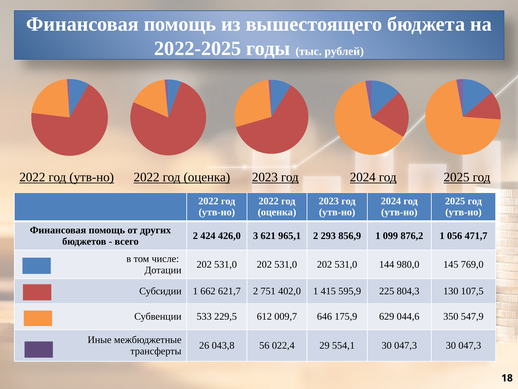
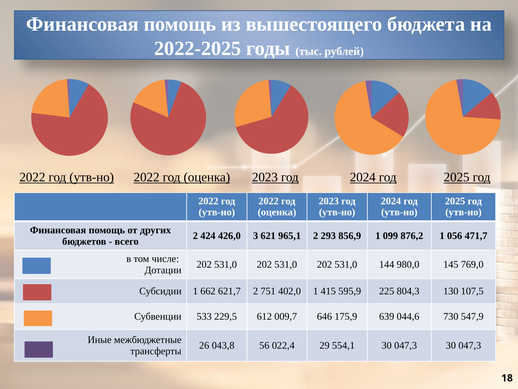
629: 629 -> 639
350: 350 -> 730
